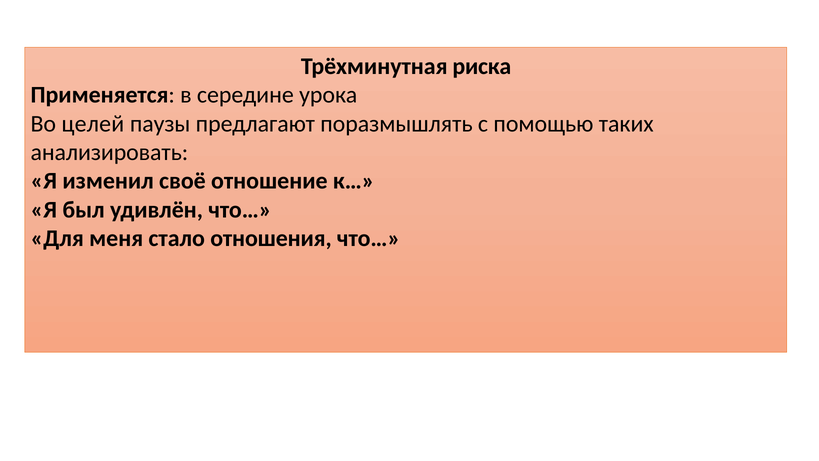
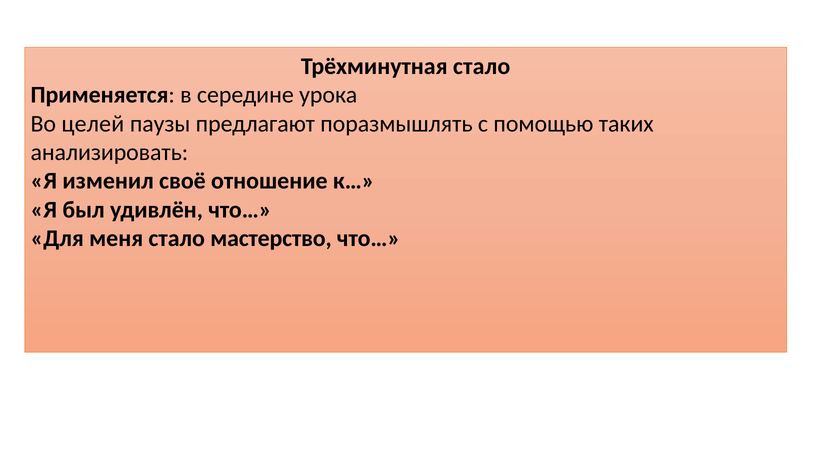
Трёхминутная риска: риска -> стало
отношения: отношения -> мастерство
